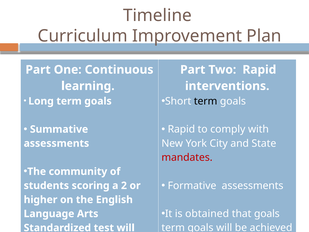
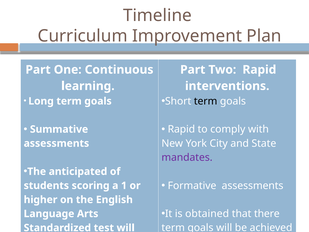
mandates colour: red -> purple
community: community -> anticipated
2: 2 -> 1
that goals: goals -> there
